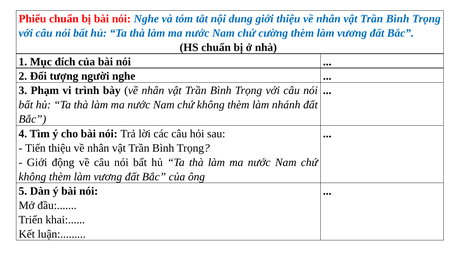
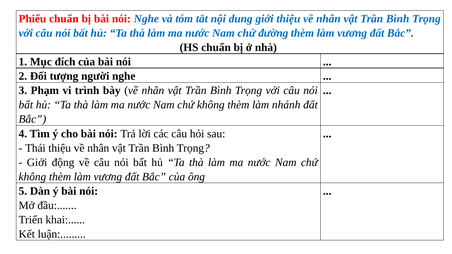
cường: cường -> đường
Tiến: Tiến -> Thái
